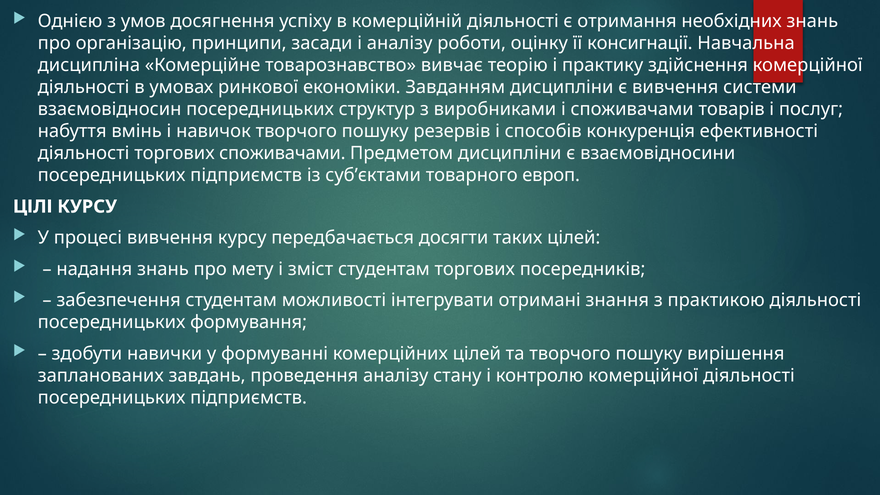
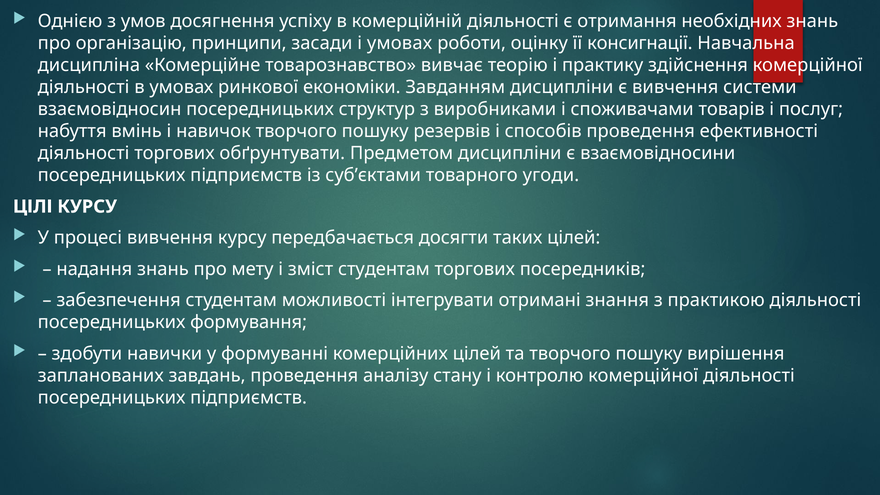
і аналізу: аналізу -> умовах
способів конкуренція: конкуренція -> проведення
торгових споживачами: споживачами -> обґрунтувати
европ: европ -> угоди
